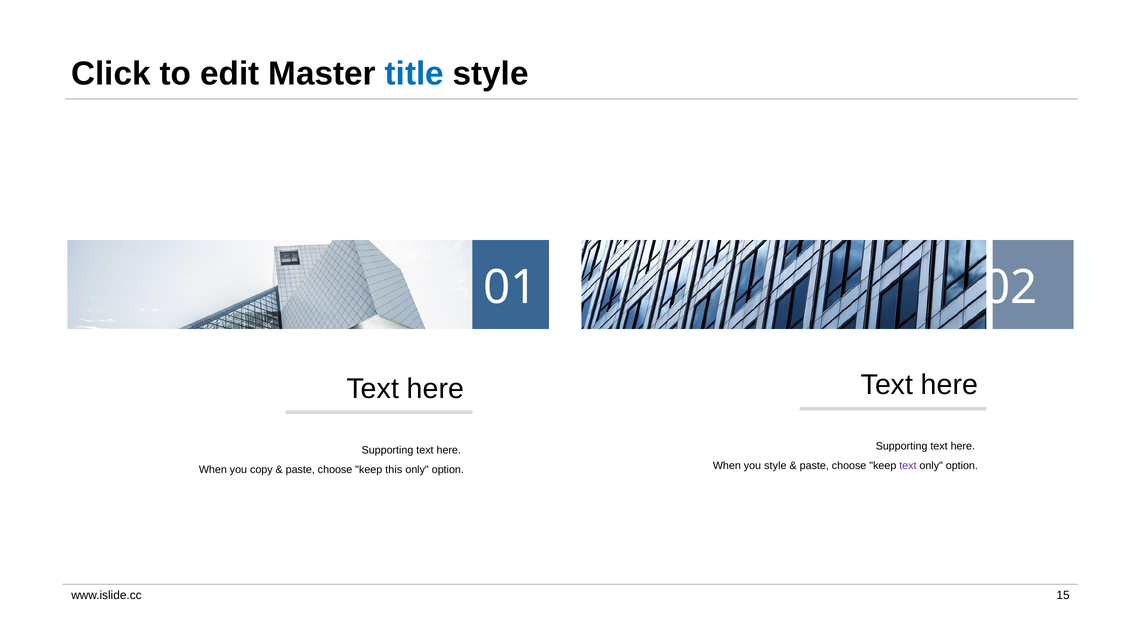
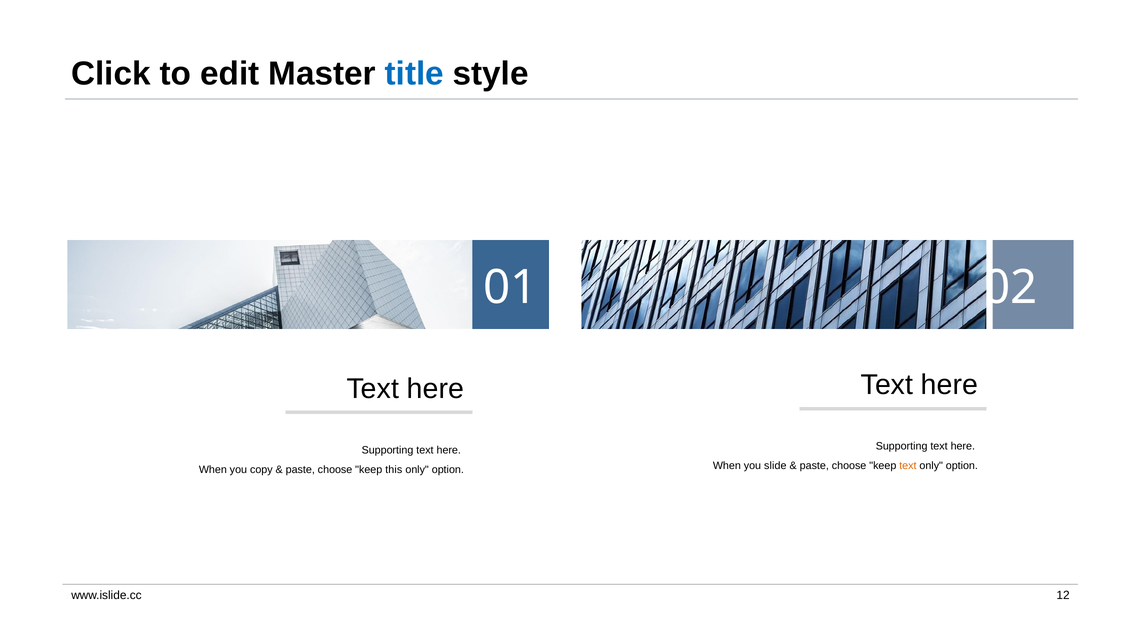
you style: style -> slide
text at (908, 466) colour: purple -> orange
15: 15 -> 12
